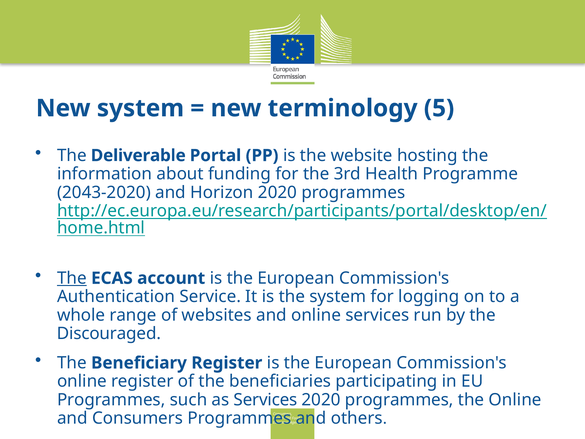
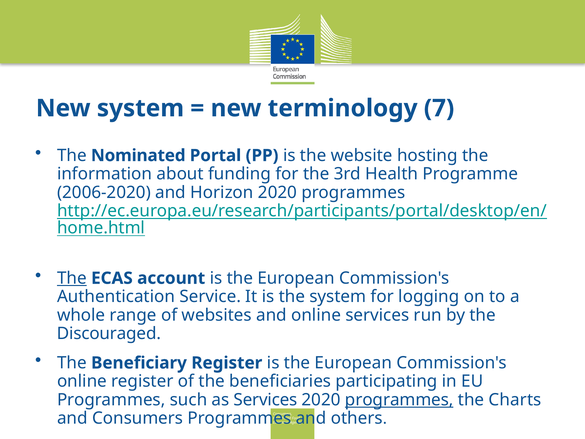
5: 5 -> 7
Deliverable: Deliverable -> Nominated
2043-2020: 2043-2020 -> 2006-2020
programmes at (399, 400) underline: none -> present
the Online: Online -> Charts
